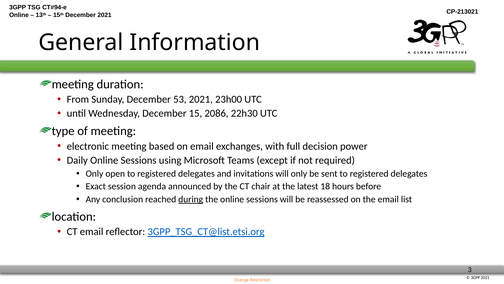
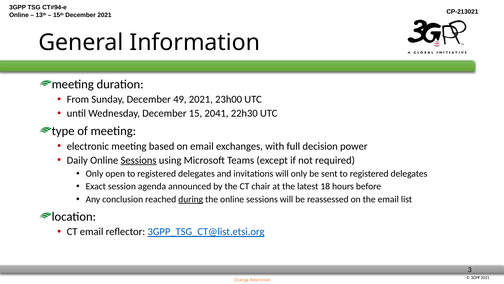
53: 53 -> 49
2086: 2086 -> 2041
Sessions at (139, 160) underline: none -> present
